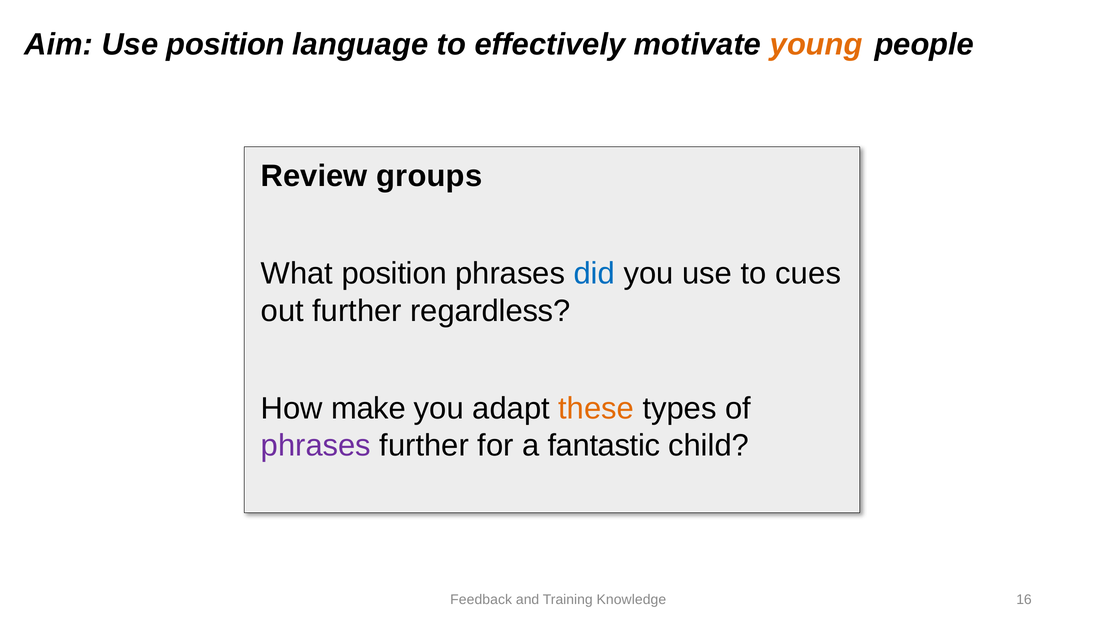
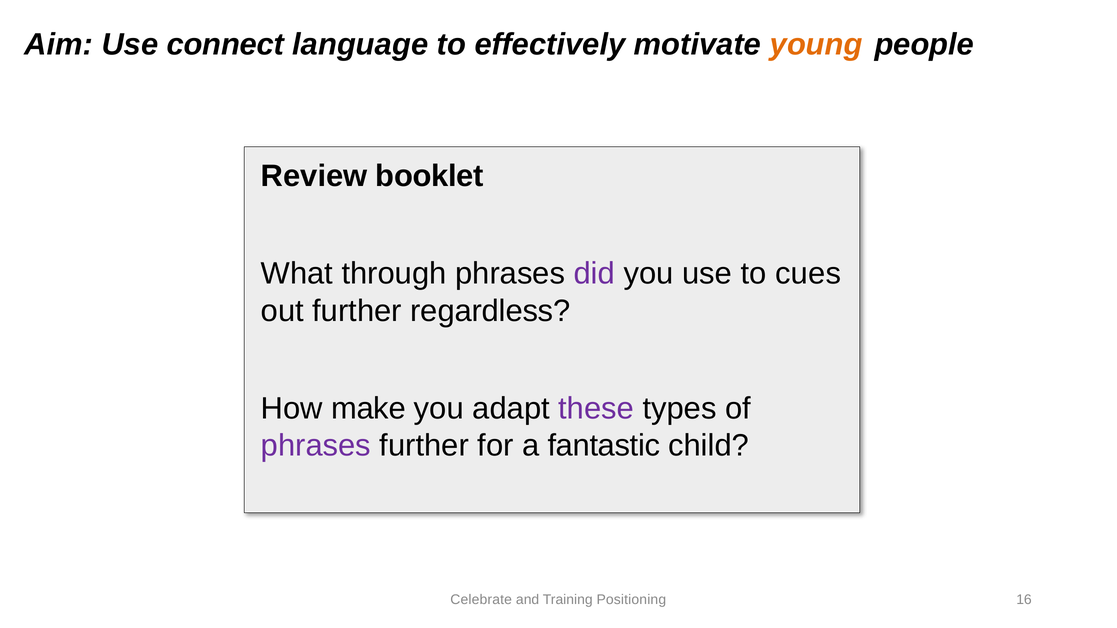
Use position: position -> connect
groups: groups -> booklet
What position: position -> through
did colour: blue -> purple
these colour: orange -> purple
Feedback: Feedback -> Celebrate
Knowledge: Knowledge -> Positioning
